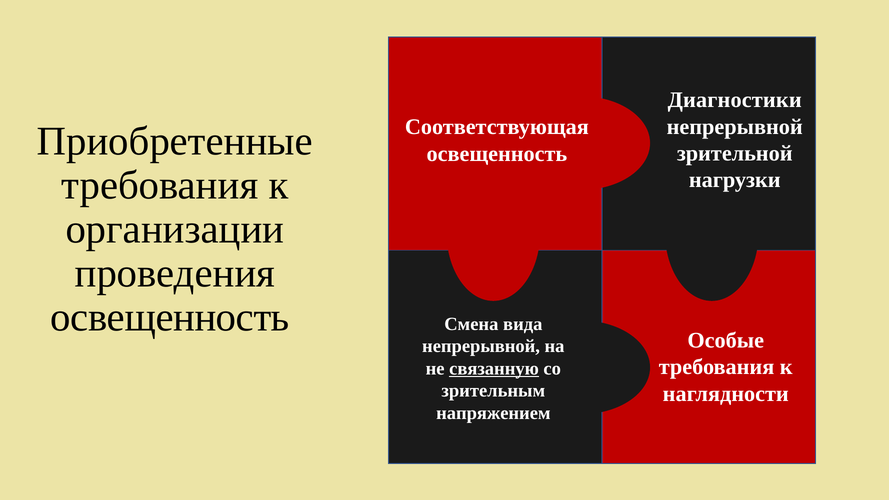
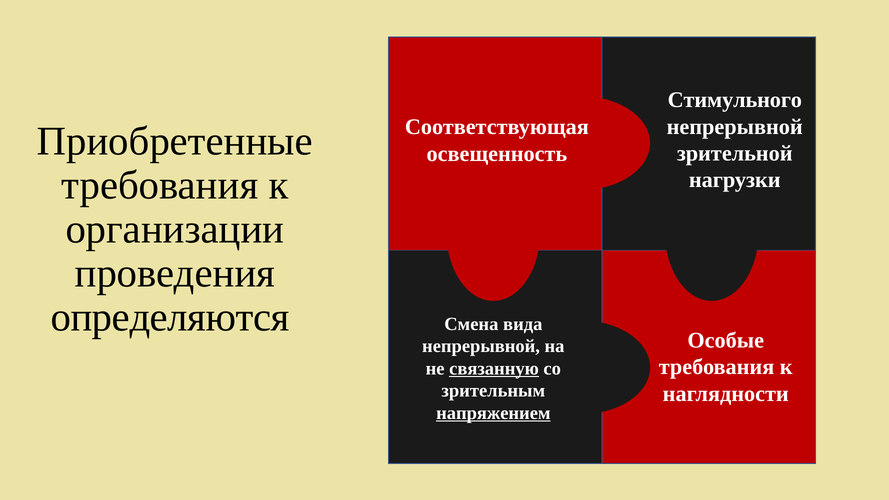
Диагностики: Диагностики -> Стимульного
освещенность at (170, 317): освещенность -> определяются
напряжением underline: none -> present
